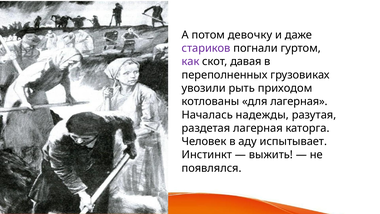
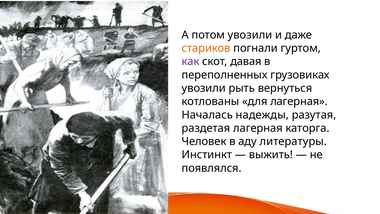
потом девочку: девочку -> увозили
стариков colour: purple -> orange
приходом: приходом -> вернуться
испытывает: испытывает -> литературы
